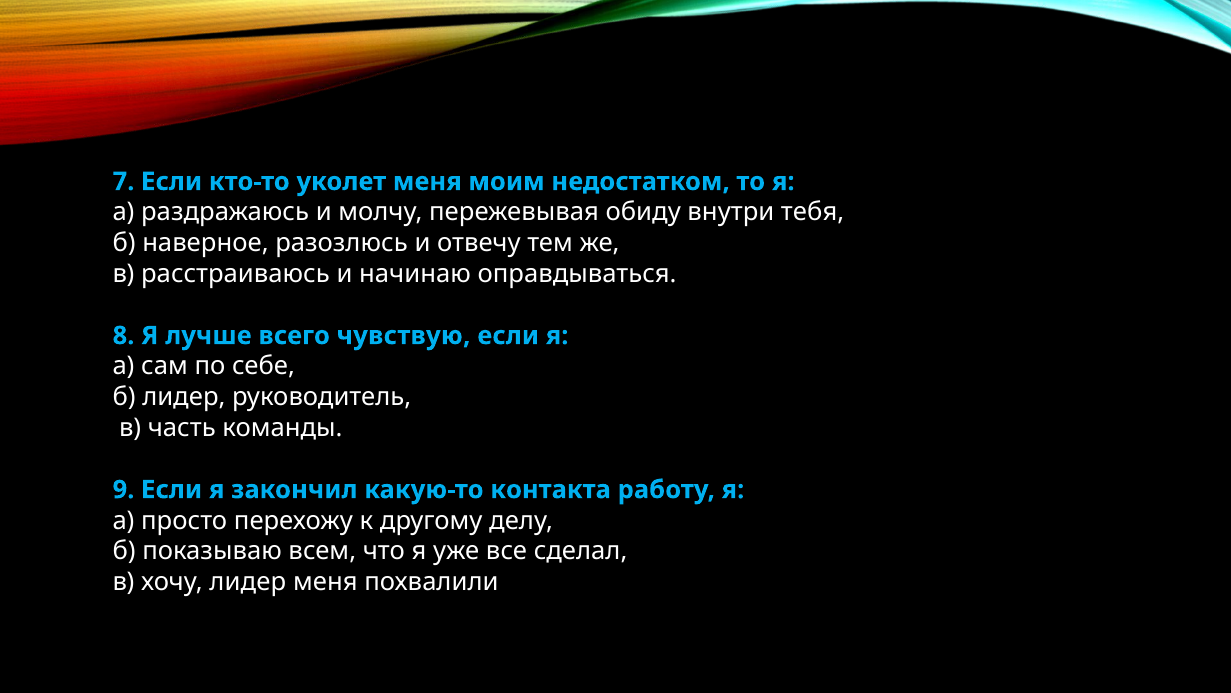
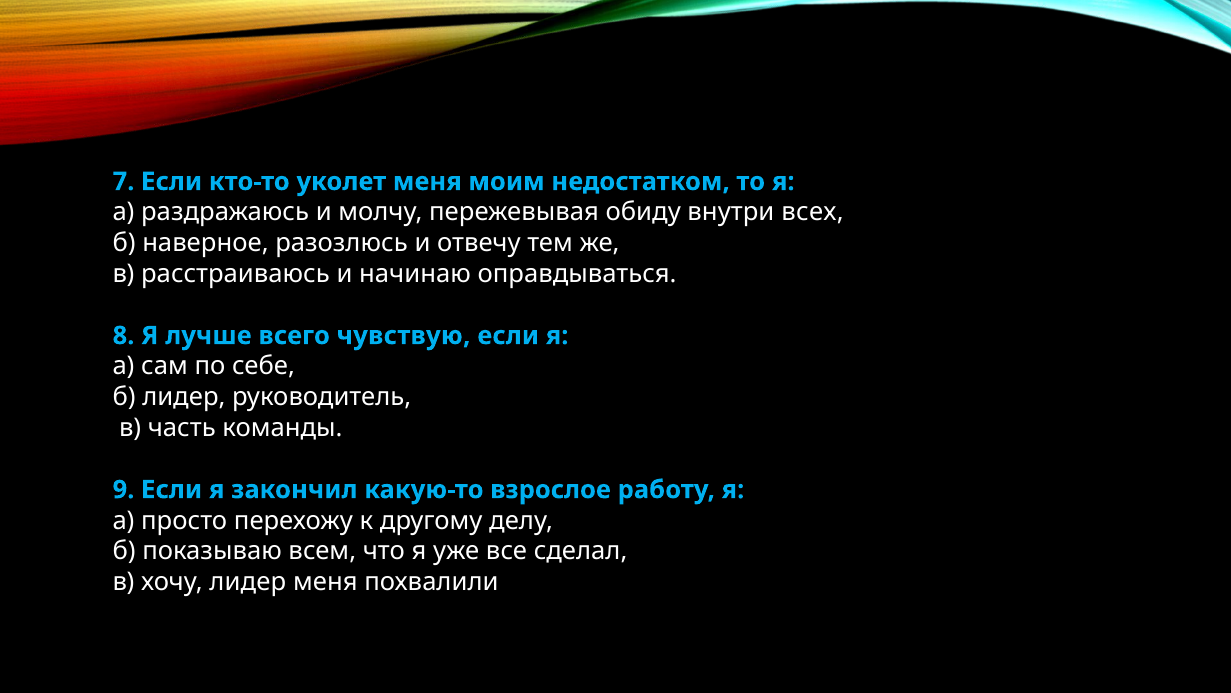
тебя: тебя -> всех
контакта: контакта -> взрослое
